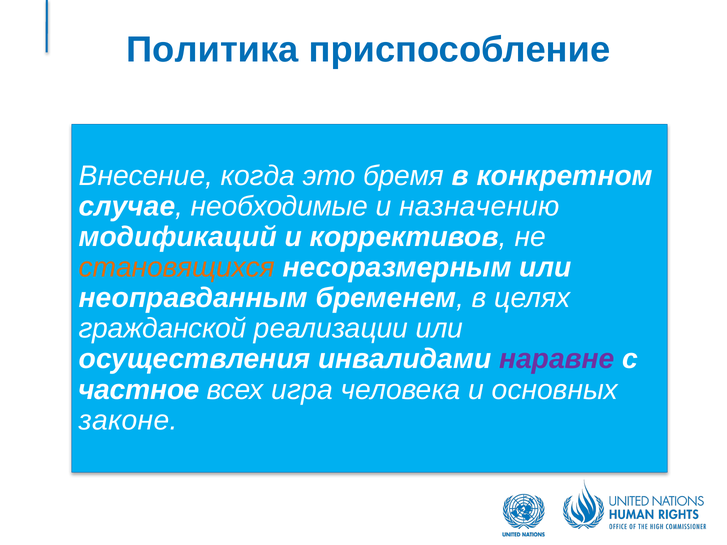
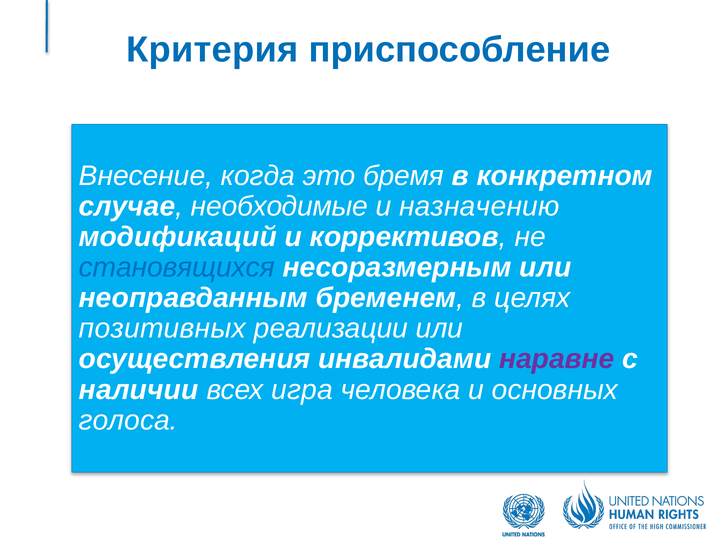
Политика: Политика -> Критерия
становящихся colour: orange -> blue
гражданской: гражданской -> позитивных
частное: частное -> наличии
законе: законе -> голоса
